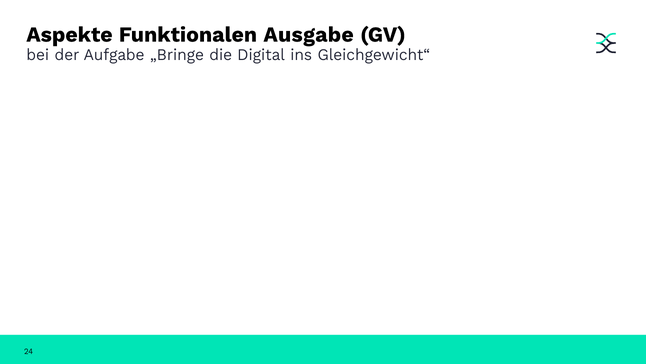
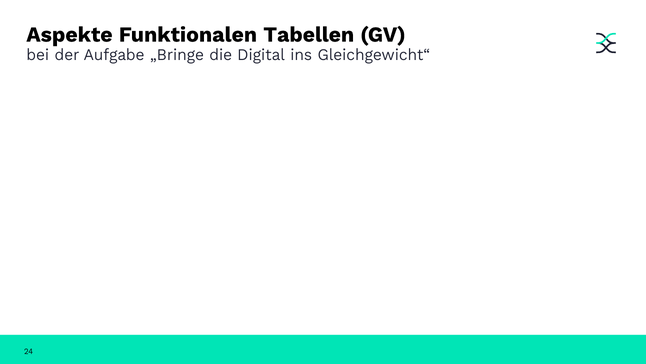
Ausgabe: Ausgabe -> Tabellen
